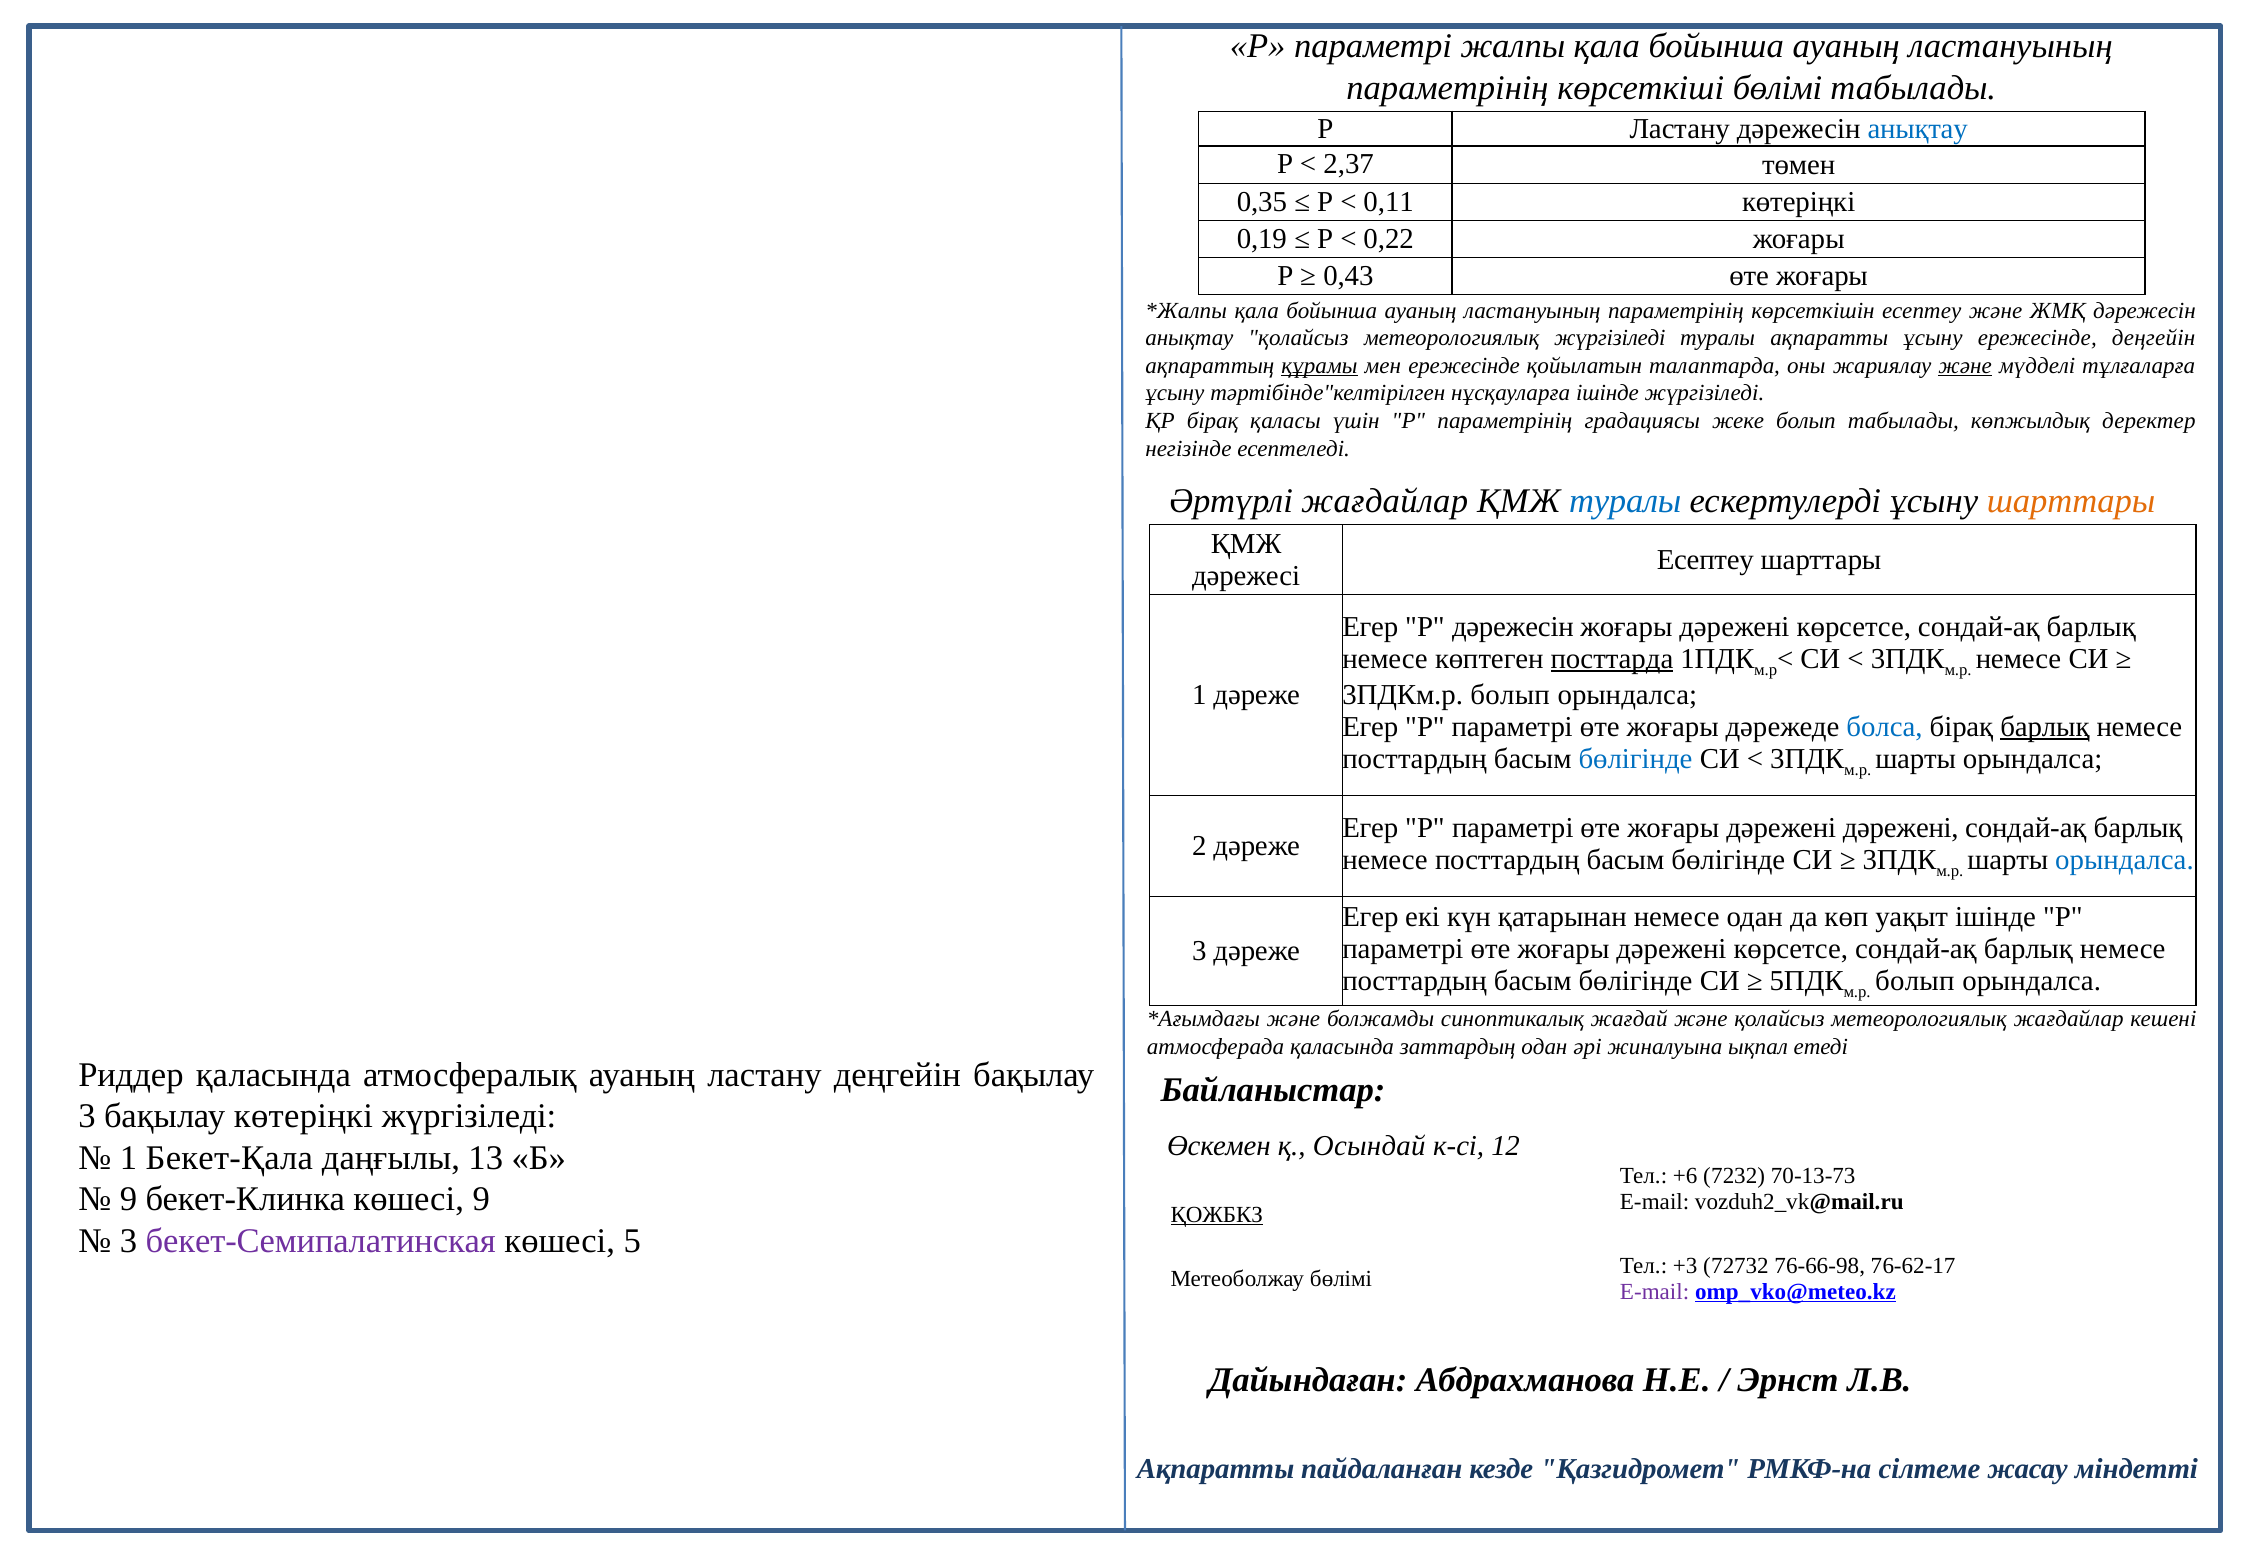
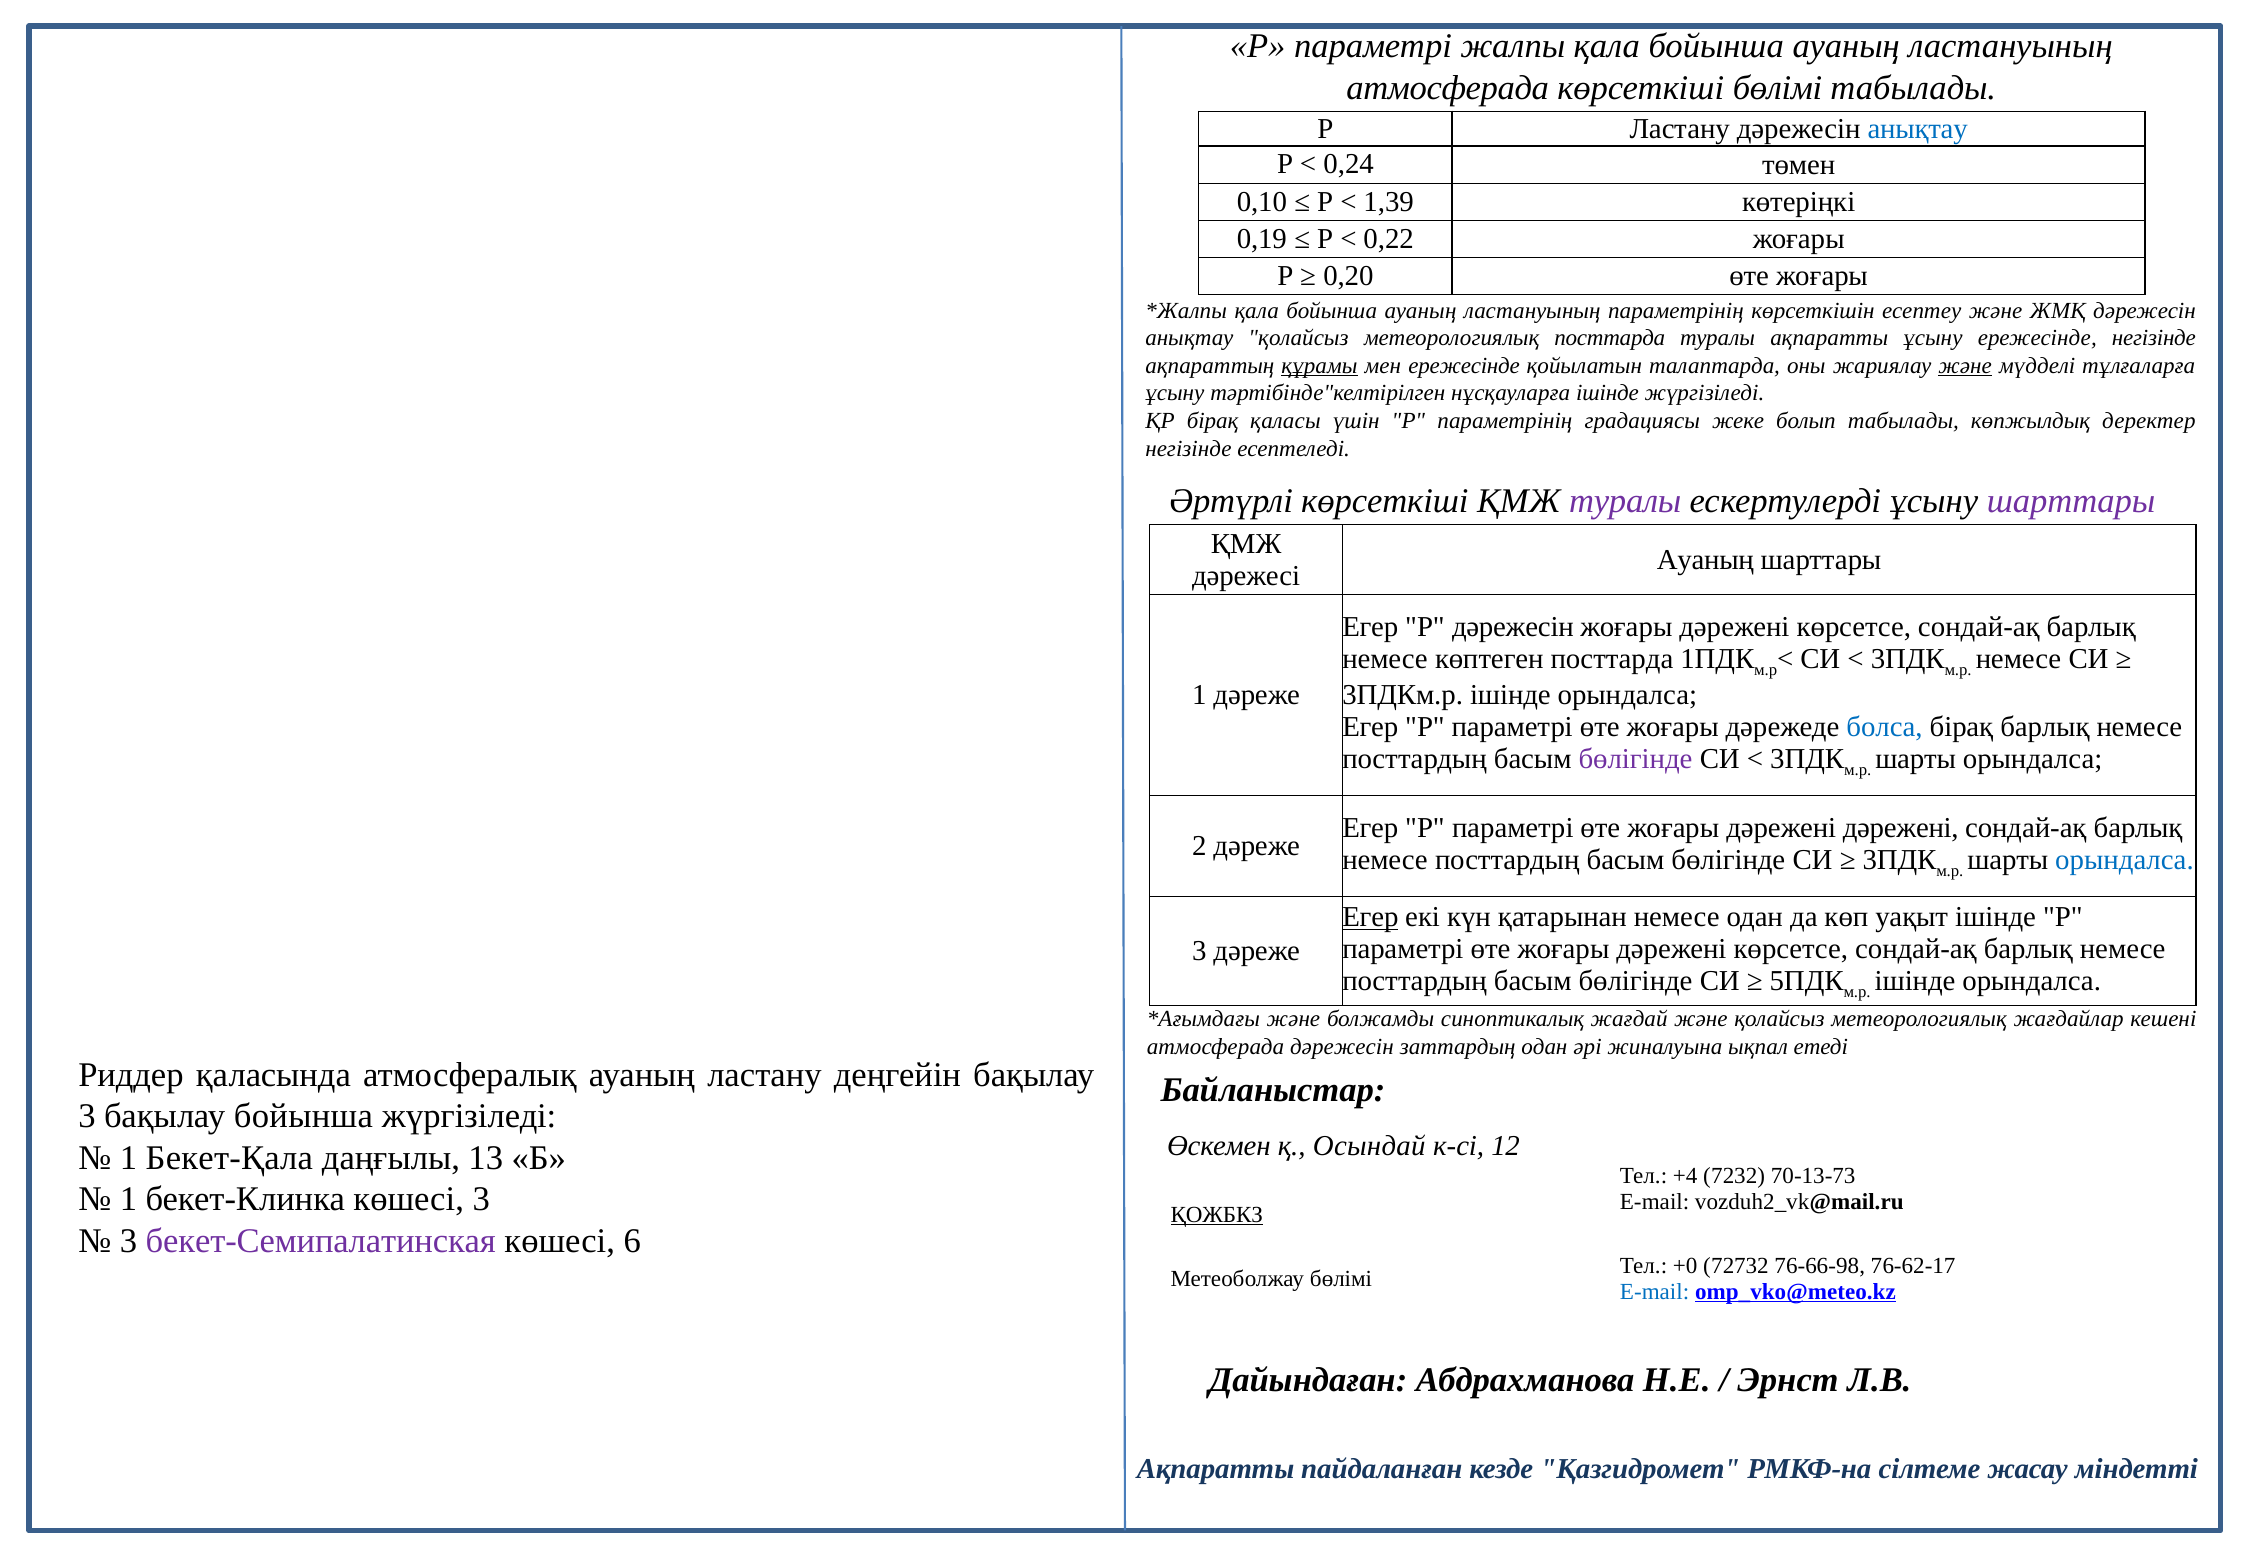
параметрінің at (1448, 88): параметрінің -> атмосферада
2,37: 2,37 -> 0,24
0,35: 0,35 -> 0,10
0,11: 0,11 -> 1,39
0,43: 0,43 -> 0,20
метеорологиялық жүргізіледі: жүргізіледі -> посттарда
ережесінде деңгейін: деңгейін -> негізінде
Әртүрлі жағдайлар: жағдайлар -> көрсеткіші
туралы at (1625, 501) colour: blue -> purple
шарттары at (2071, 501) colour: orange -> purple
Есептеу at (1705, 560): Есептеу -> Ауаның
посттарда at (1612, 659) underline: present -> none
3ПДКм.р болып: болып -> ішінде
барлық at (2045, 727) underline: present -> none
бөлігінде at (1636, 759) colour: blue -> purple
Егер at (1370, 917) underline: none -> present
болып at (1915, 981): болып -> ішінде
атмосферада қаласында: қаласында -> дәрежесін
бақылау көтеріңкі: көтеріңкі -> бойынша
+6: +6 -> +4
9 at (128, 1200): 9 -> 1
көшесі 9: 9 -> 3
5: 5 -> 6
+3: +3 -> +0
E-mail at (1655, 1292) colour: purple -> blue
